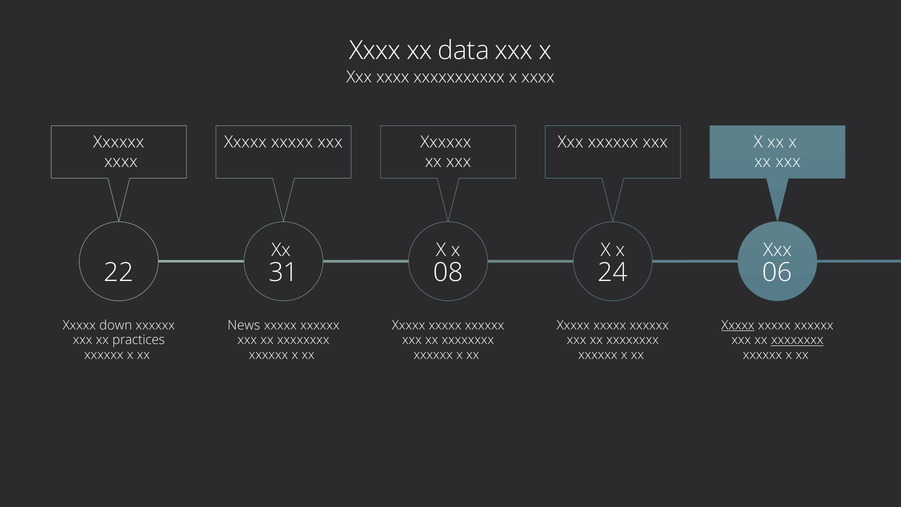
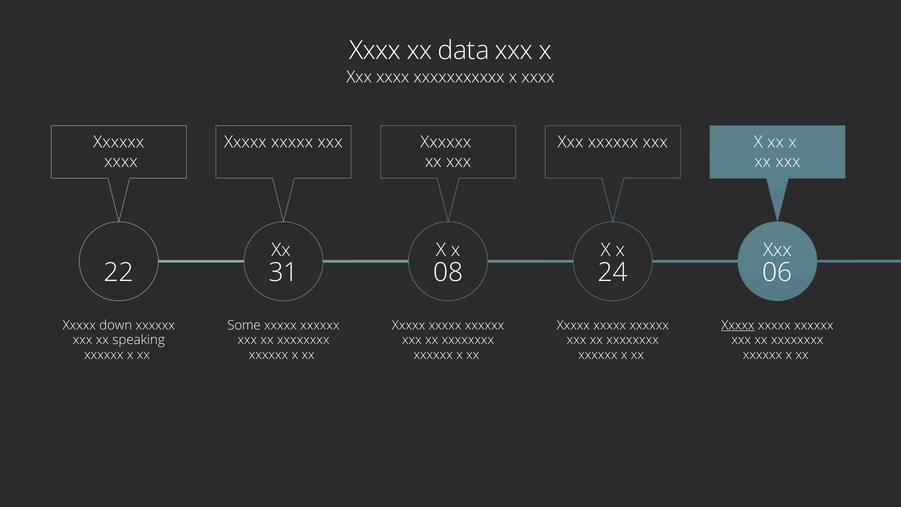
News: News -> Some
practices: practices -> speaking
xxxxxxxx at (797, 340) underline: present -> none
